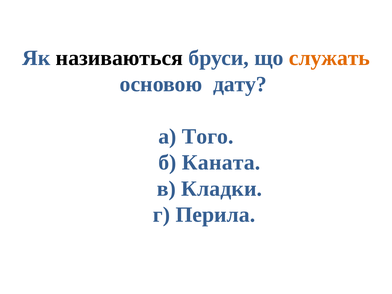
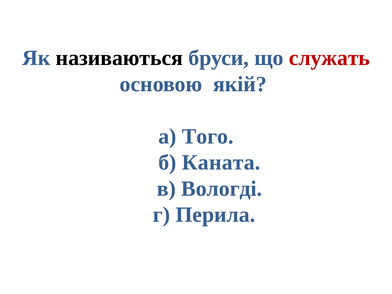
служать colour: orange -> red
дату: дату -> якій
Кладки: Кладки -> Вологді
